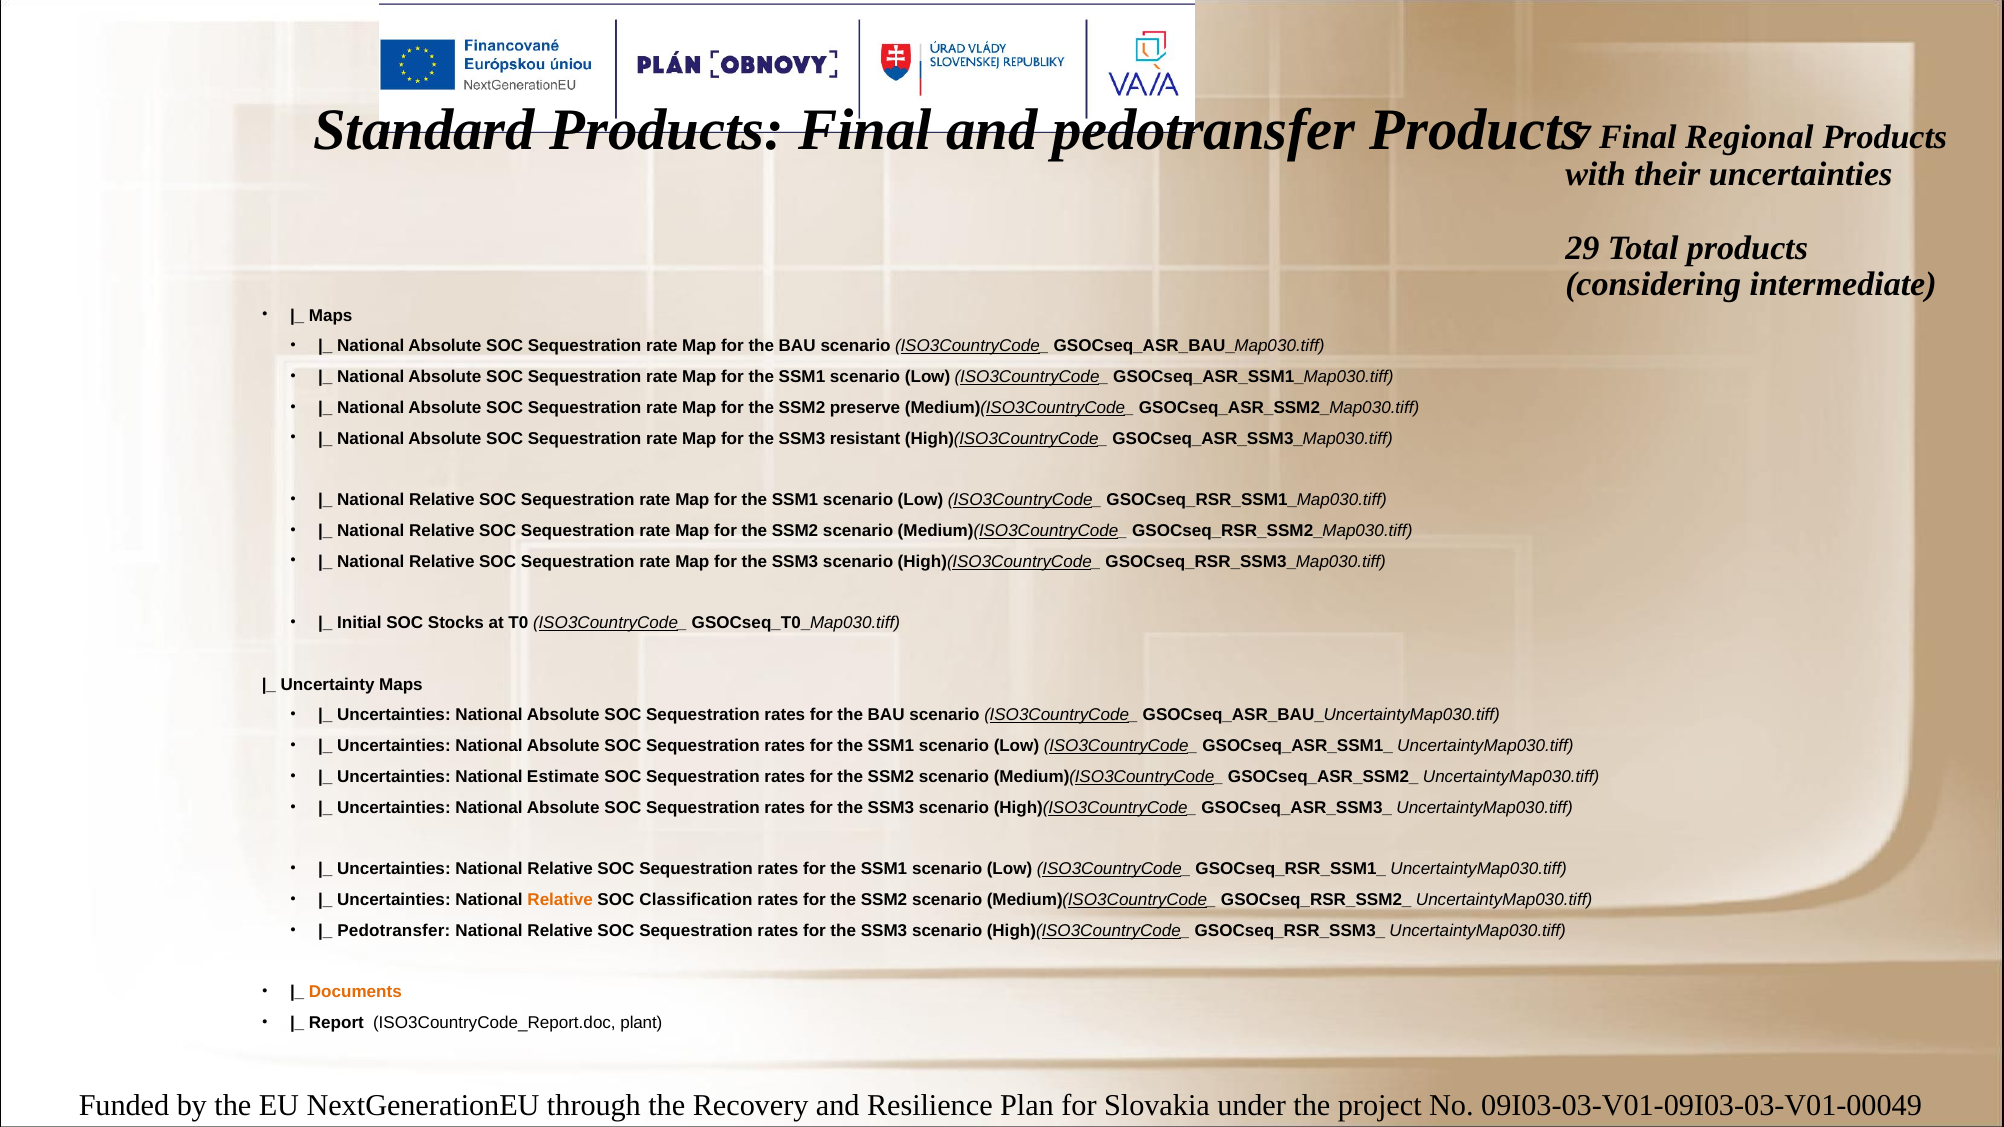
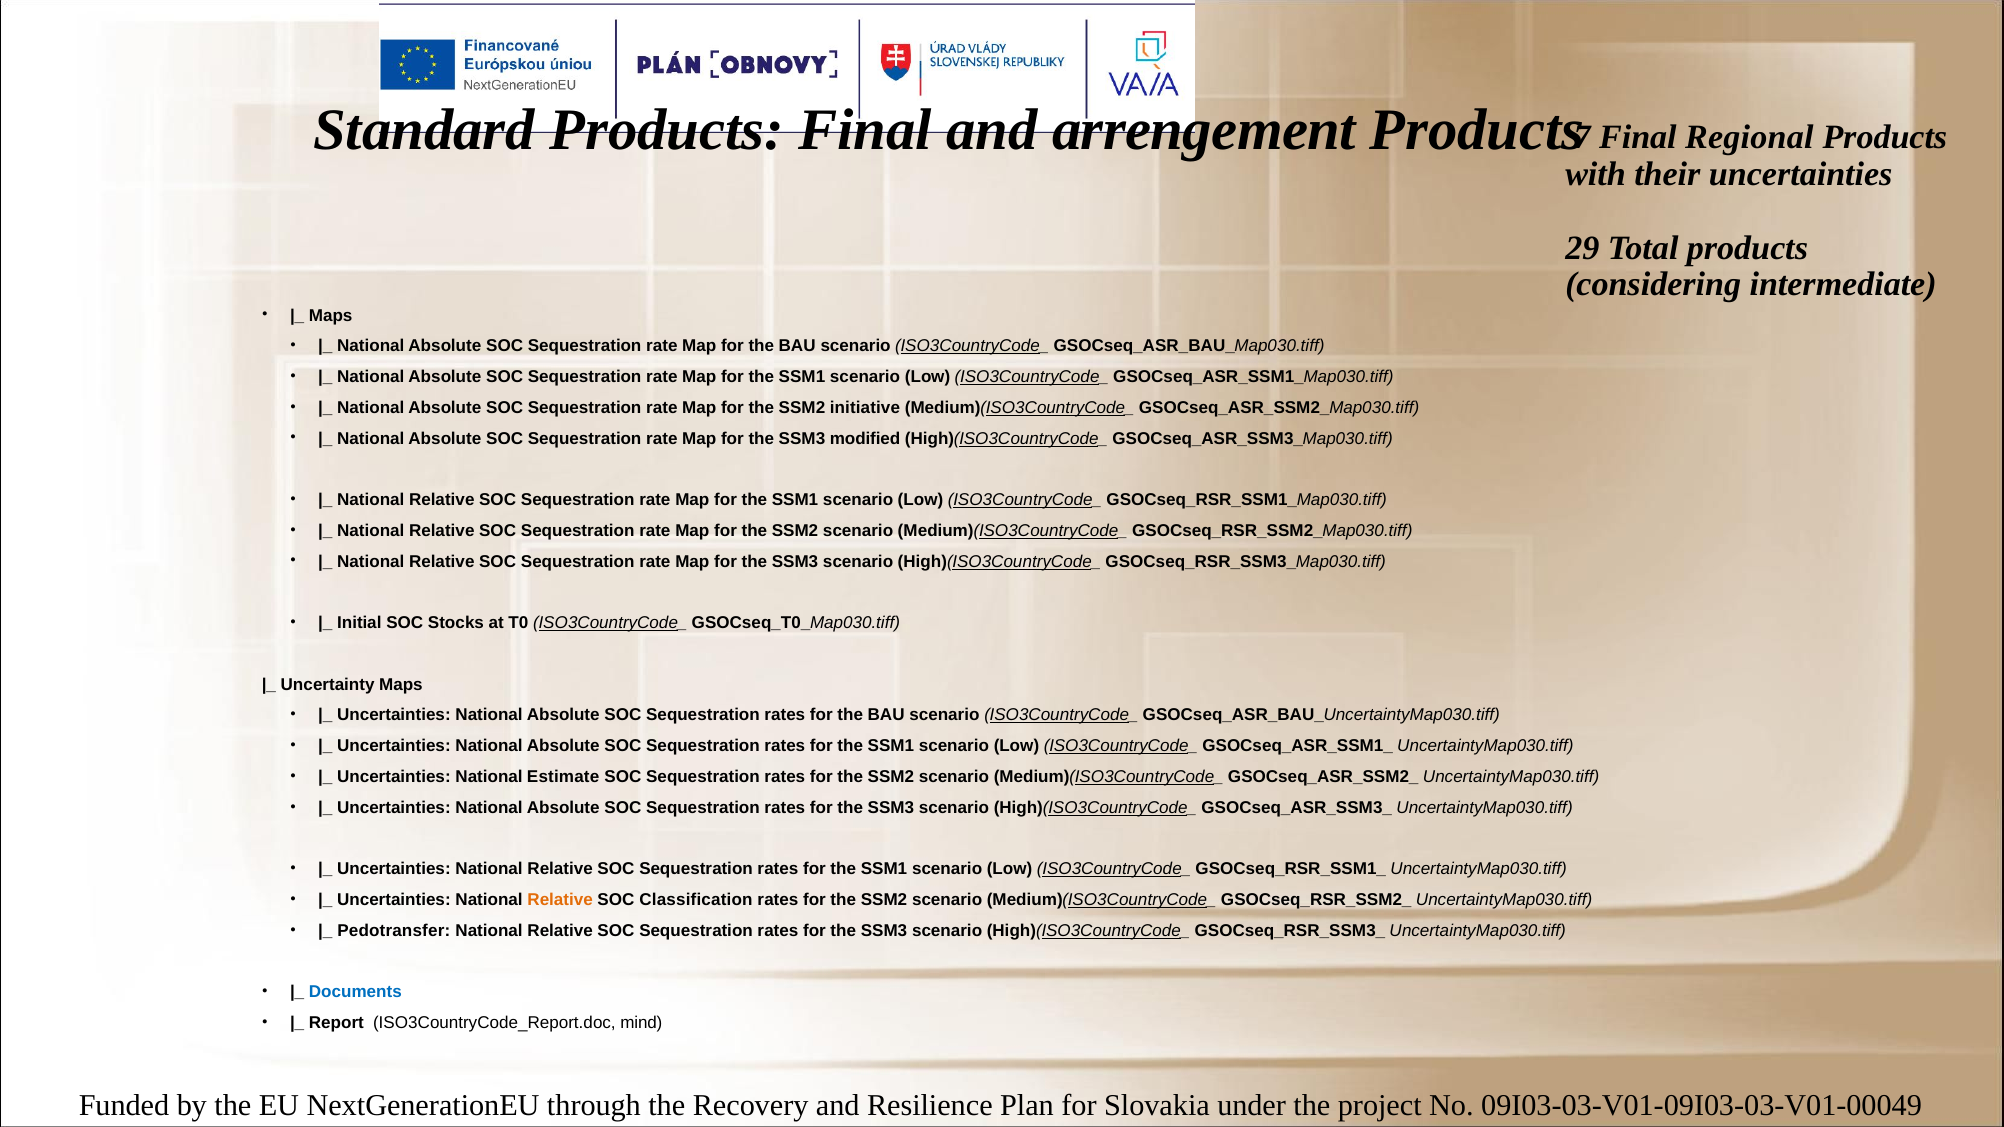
and pedotransfer: pedotransfer -> arrengement
preserve: preserve -> initiative
resistant: resistant -> modified
Documents colour: orange -> blue
plant: plant -> mind
